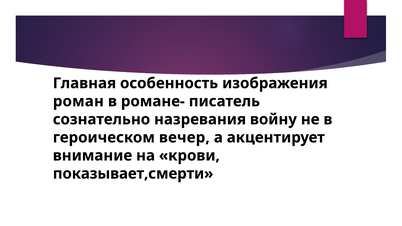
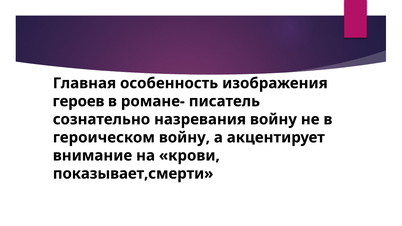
роман: роман -> героев
героическом вечер: вечер -> войну
